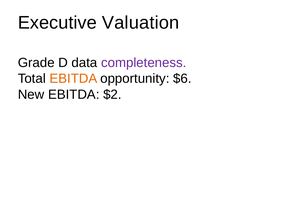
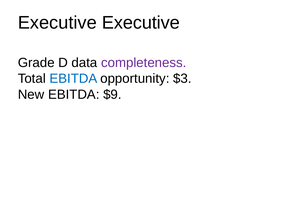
Executive Valuation: Valuation -> Executive
EBITDA at (73, 78) colour: orange -> blue
$6: $6 -> $3
$2: $2 -> $9
